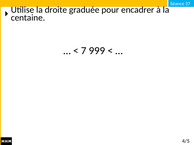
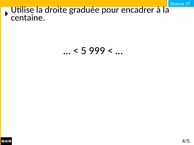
7: 7 -> 5
